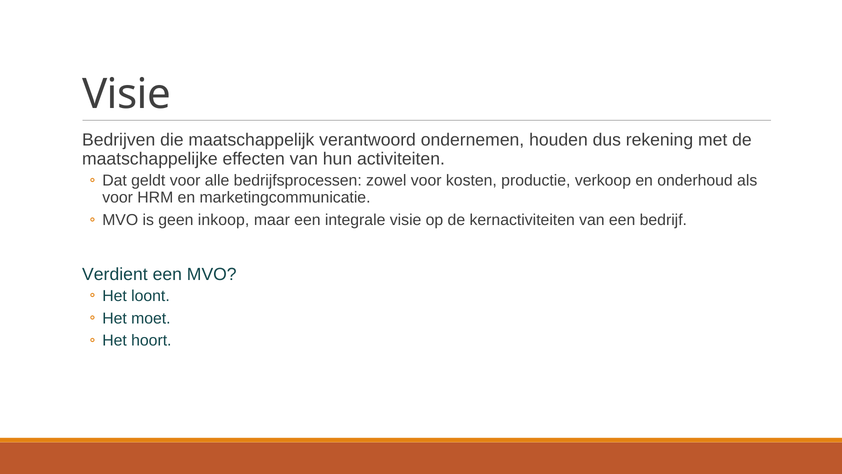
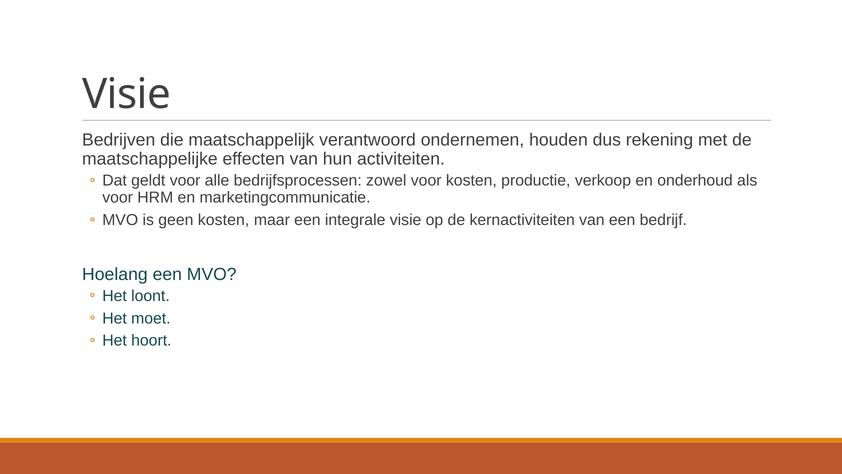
geen inkoop: inkoop -> kosten
Verdient: Verdient -> Hoelang
